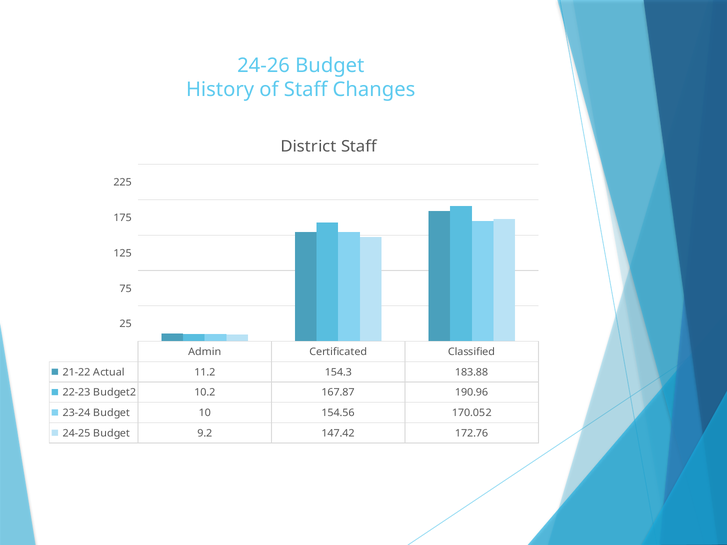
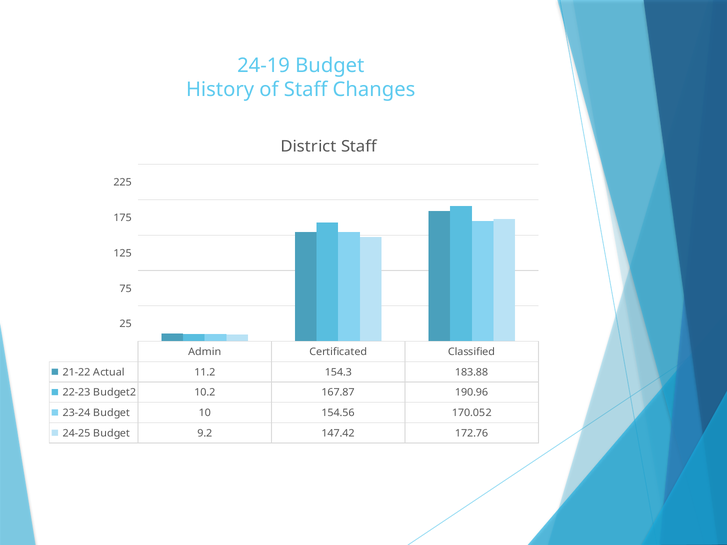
24-26: 24-26 -> 24-19
